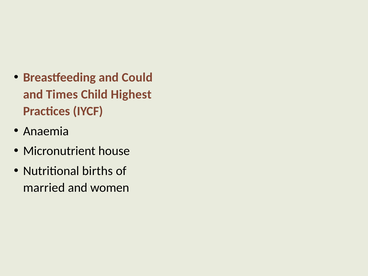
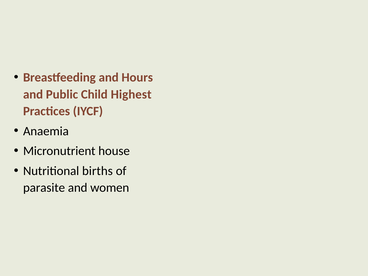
Could: Could -> Hours
Times: Times -> Public
married: married -> parasite
